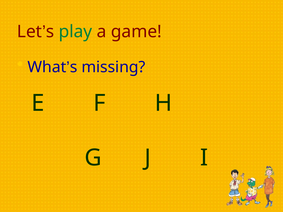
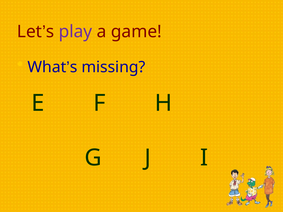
play colour: green -> purple
